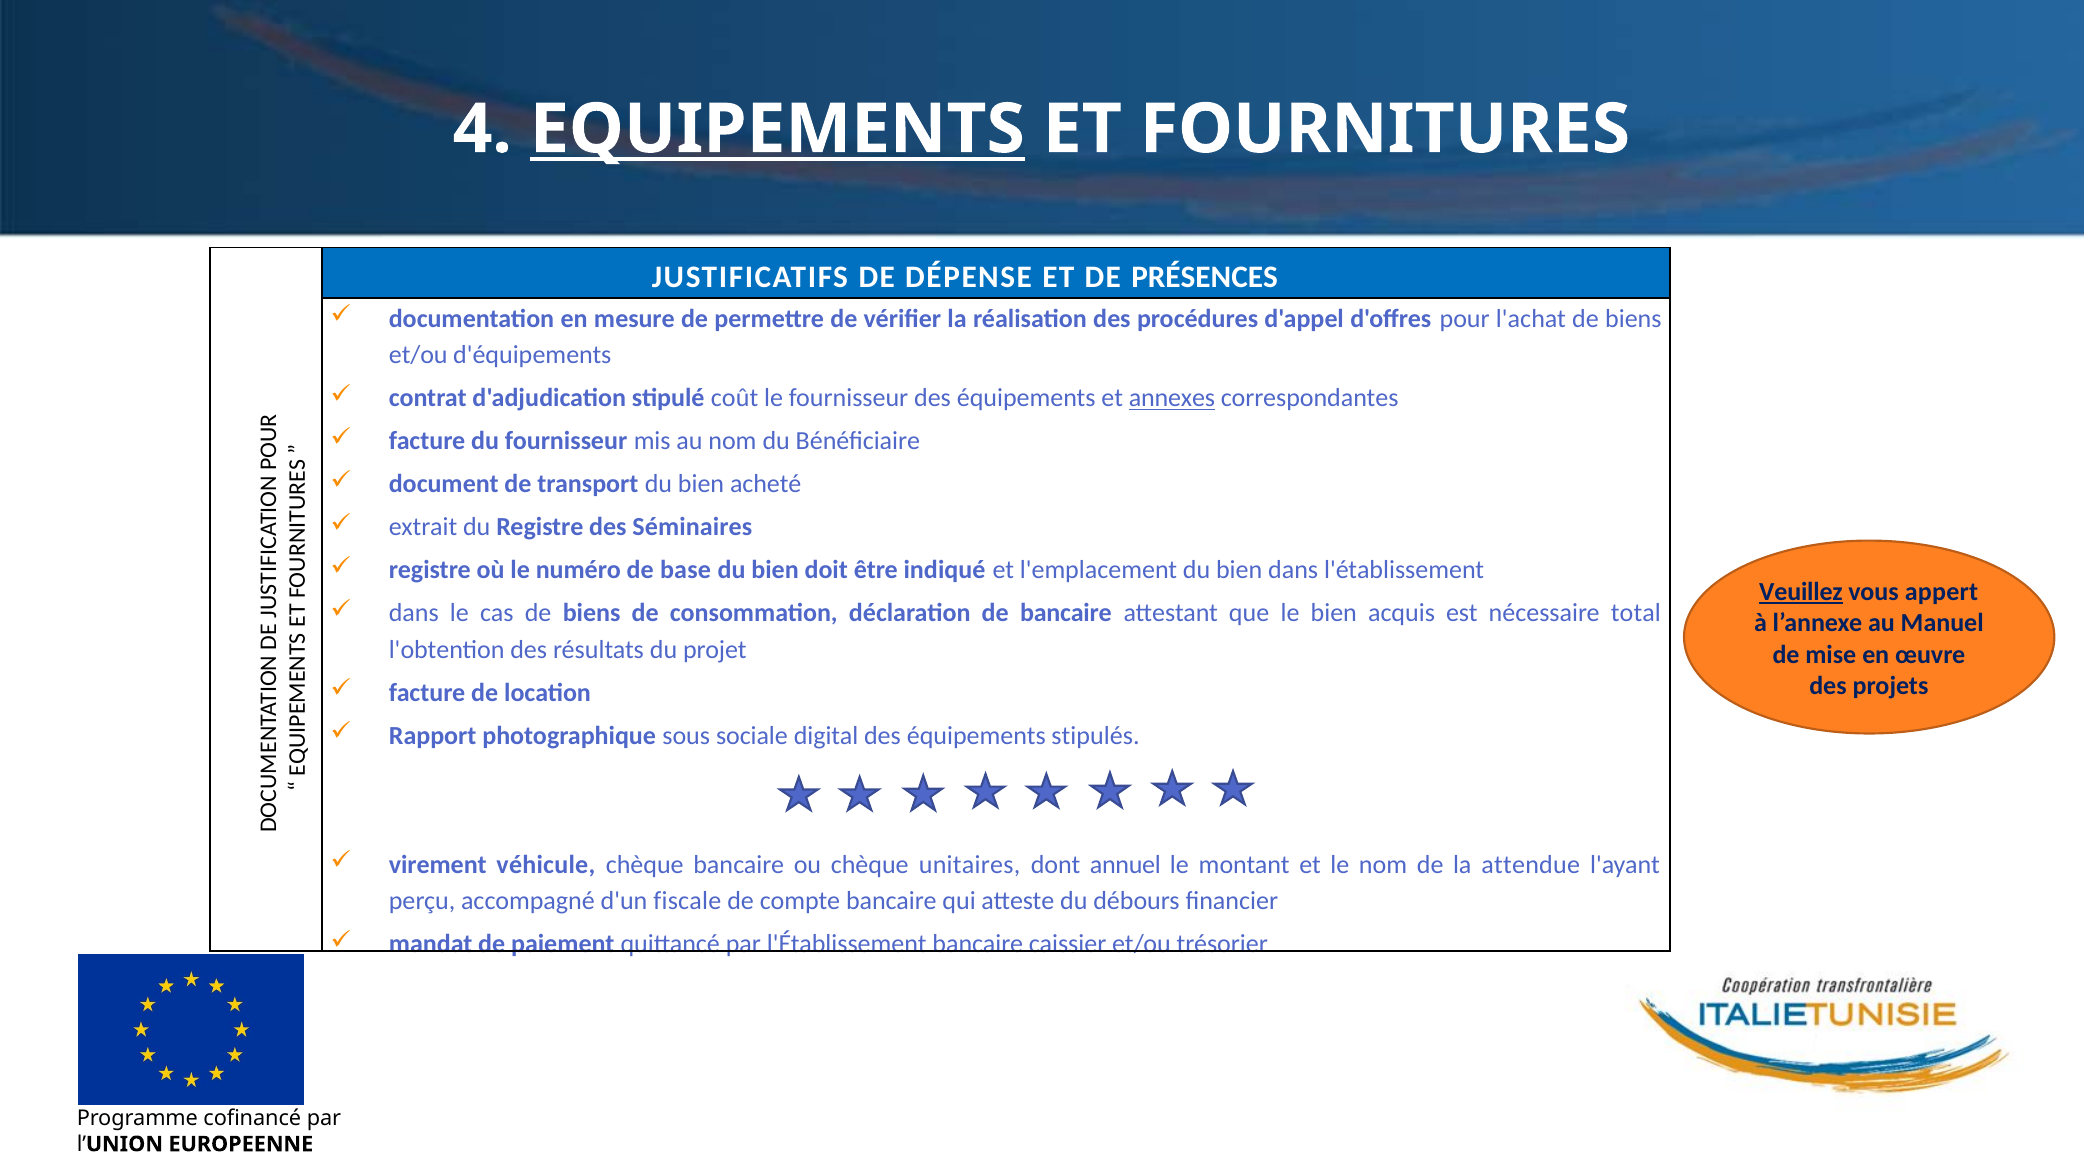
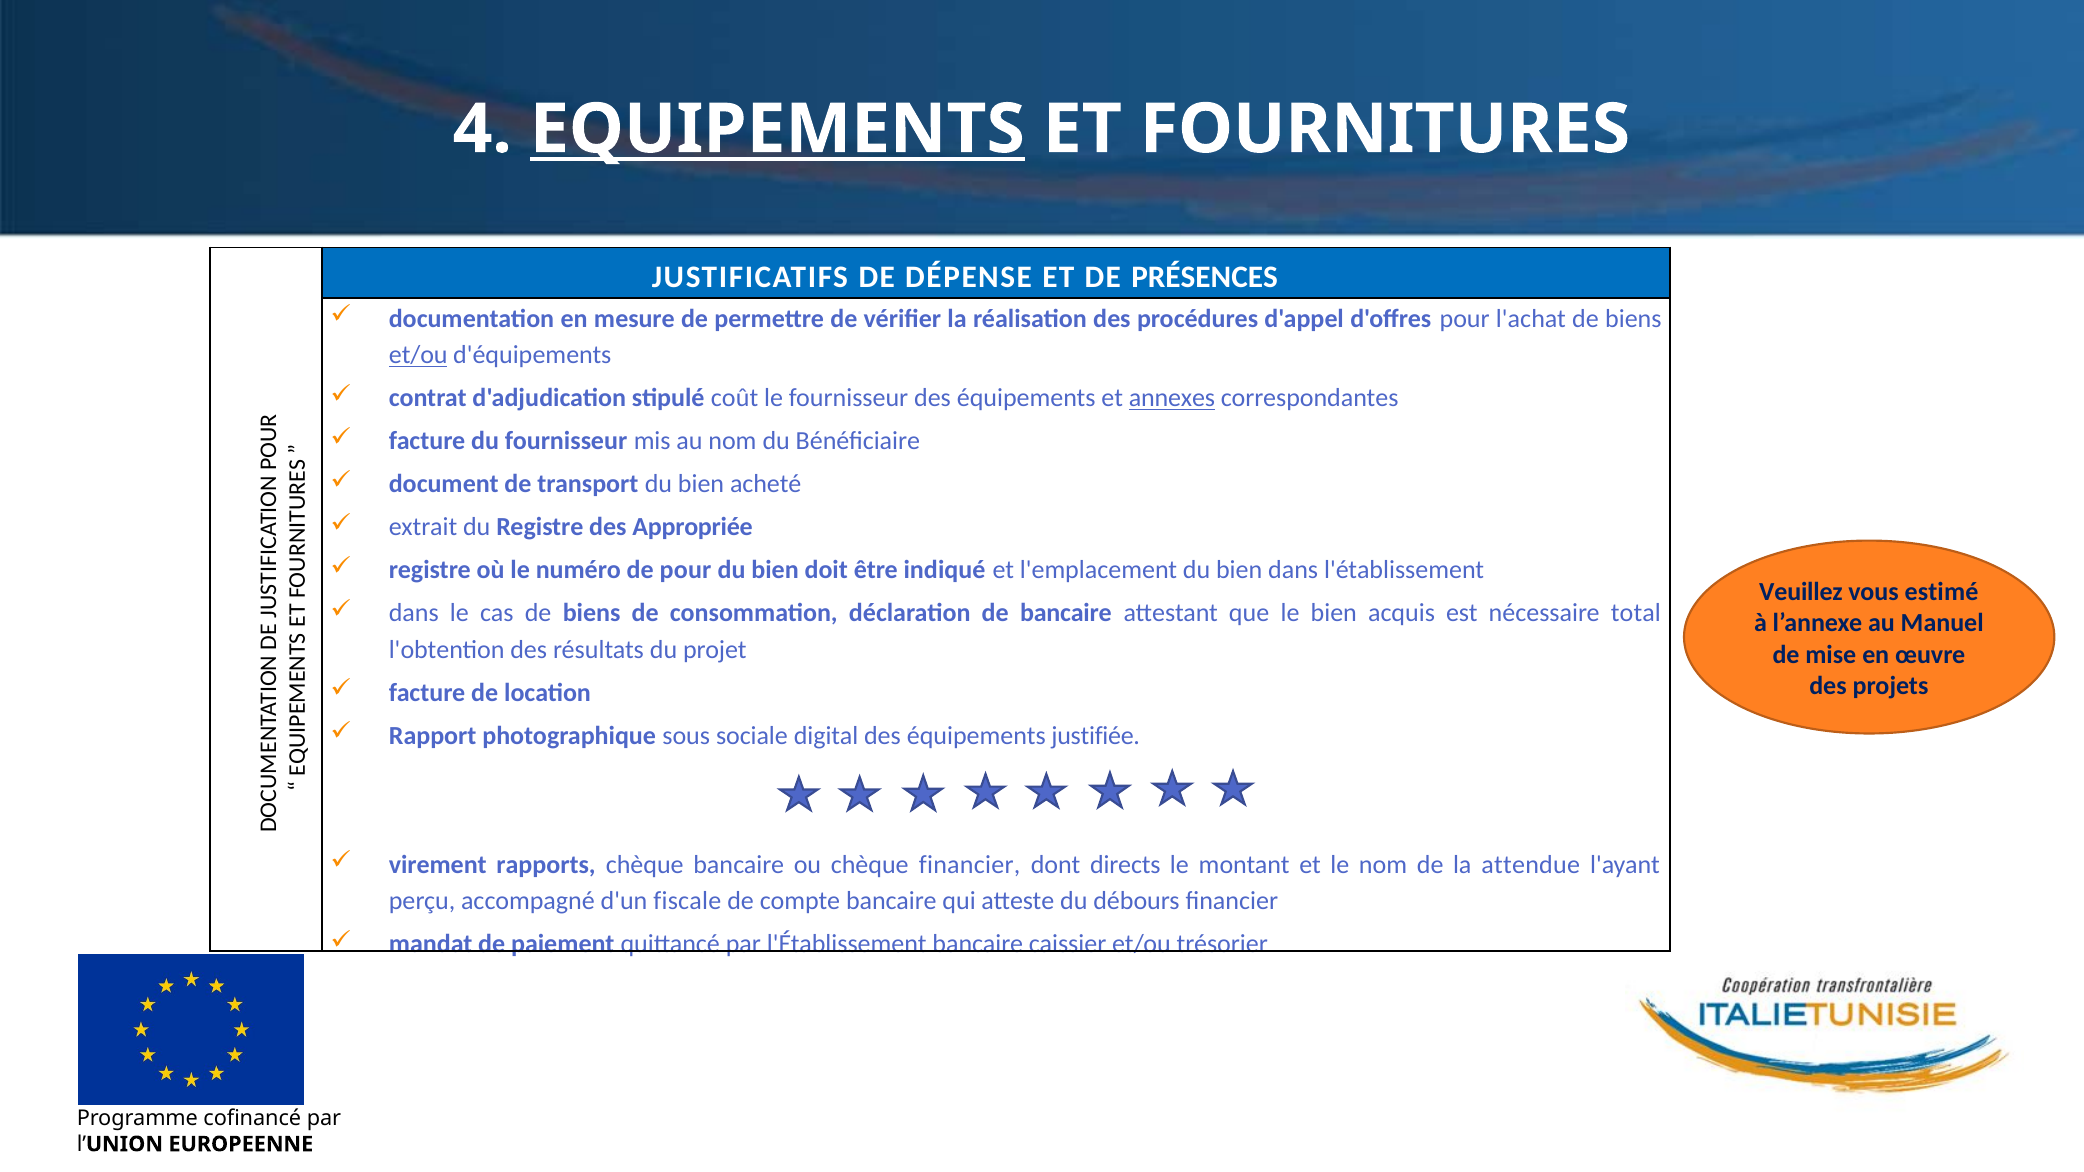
et/ou at (418, 355) underline: none -> present
Séminaires: Séminaires -> Appropriée
de base: base -> pour
Veuillez underline: present -> none
appert: appert -> estimé
stipulés: stipulés -> justifiée
véhicule: véhicule -> rapports
chèque unitaires: unitaires -> financier
annuel: annuel -> directs
